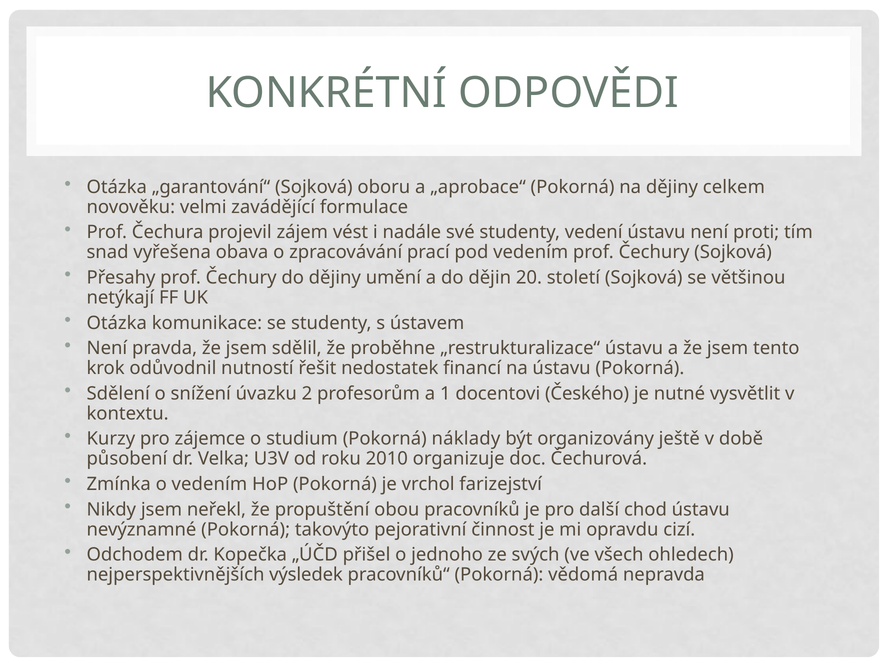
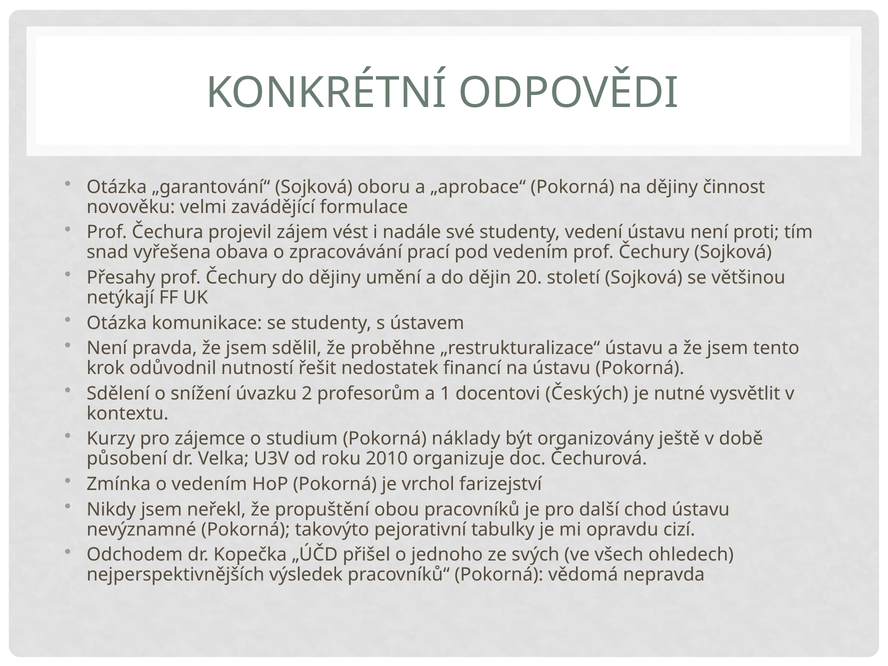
celkem: celkem -> činnost
Českého: Českého -> Českých
činnost: činnost -> tabulky
